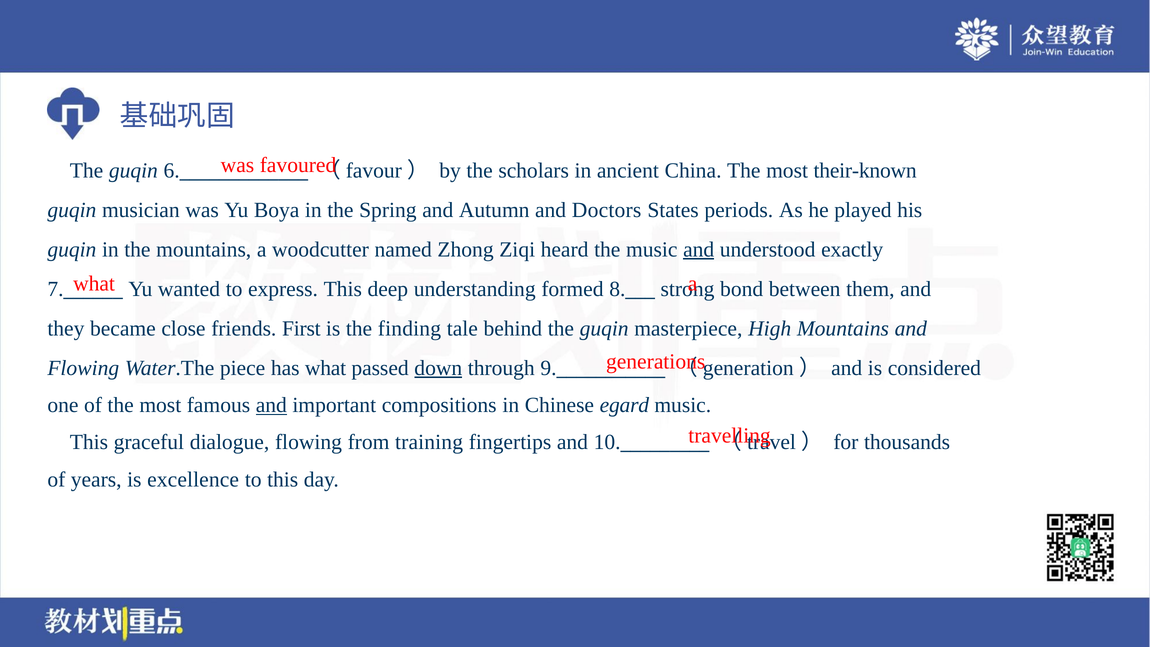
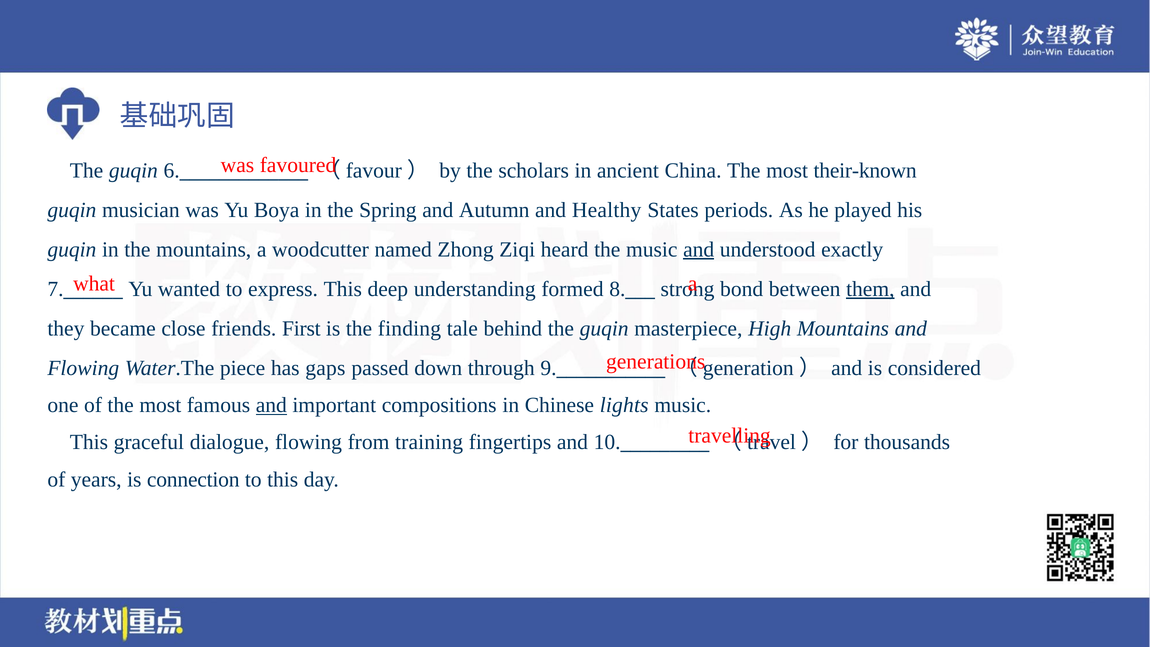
Doctors: Doctors -> Healthy
them underline: none -> present
has what: what -> gaps
down underline: present -> none
egard: egard -> lights
excellence: excellence -> connection
